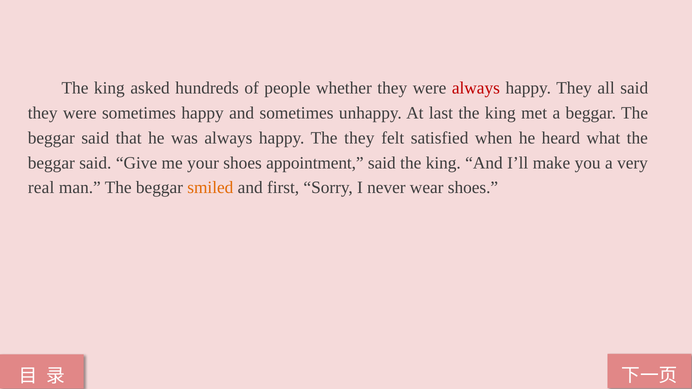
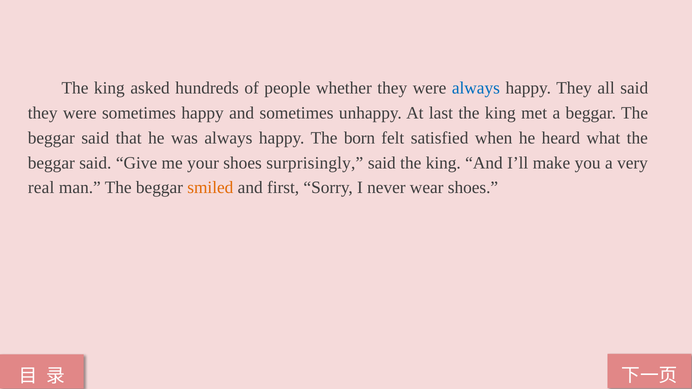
always at (476, 88) colour: red -> blue
The they: they -> born
appointment: appointment -> surprisingly
